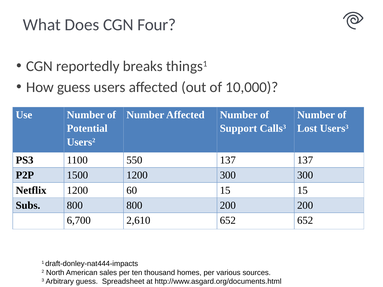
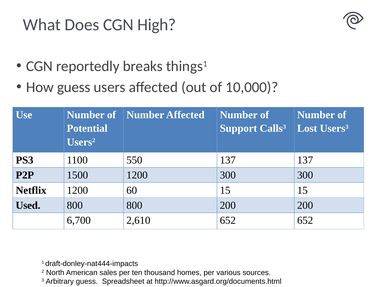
Four: Four -> High
Subs: Subs -> Used
